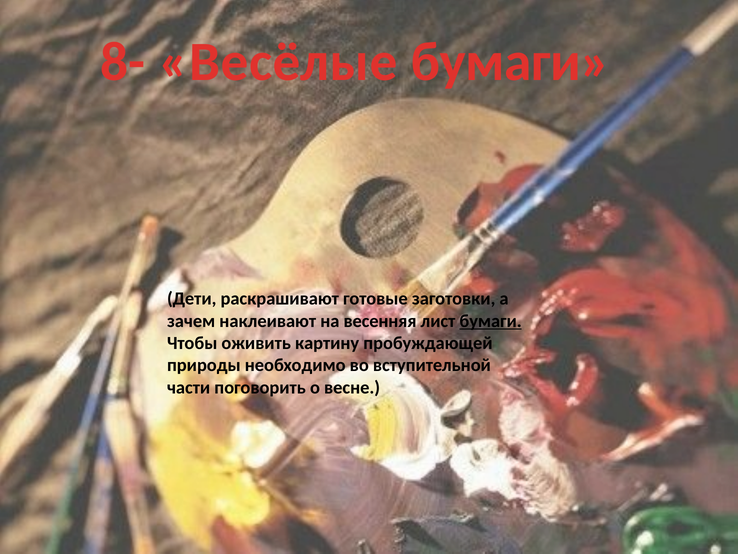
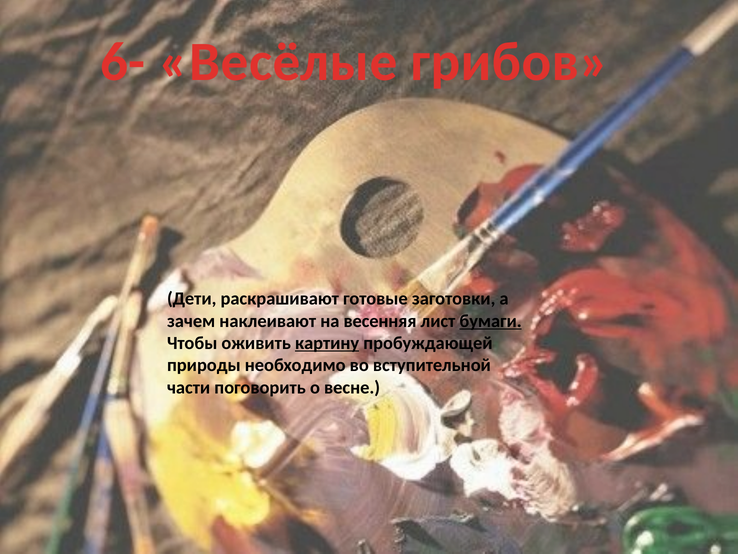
8-: 8- -> 6-
Весёлые бумаги: бумаги -> грибов
картину underline: none -> present
